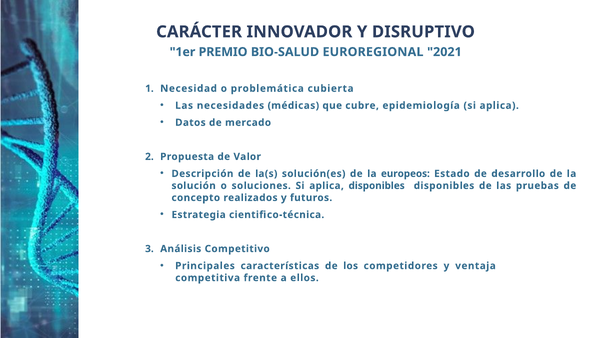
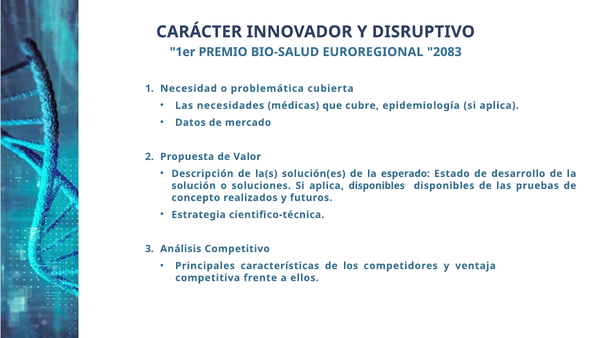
2021: 2021 -> 2083
europeos: europeos -> esperado
